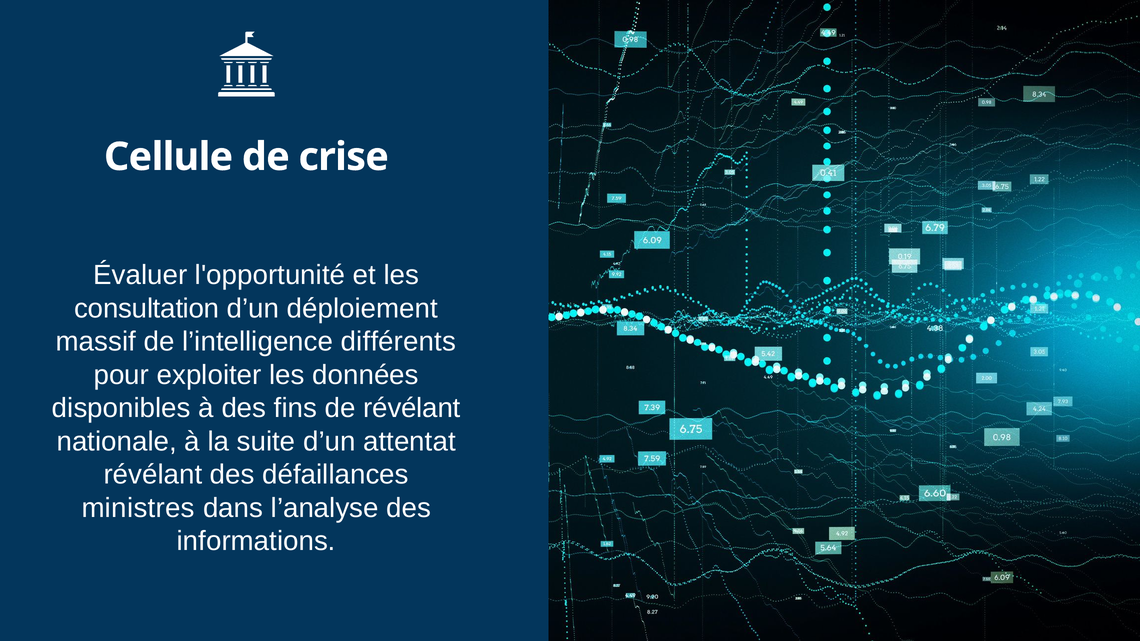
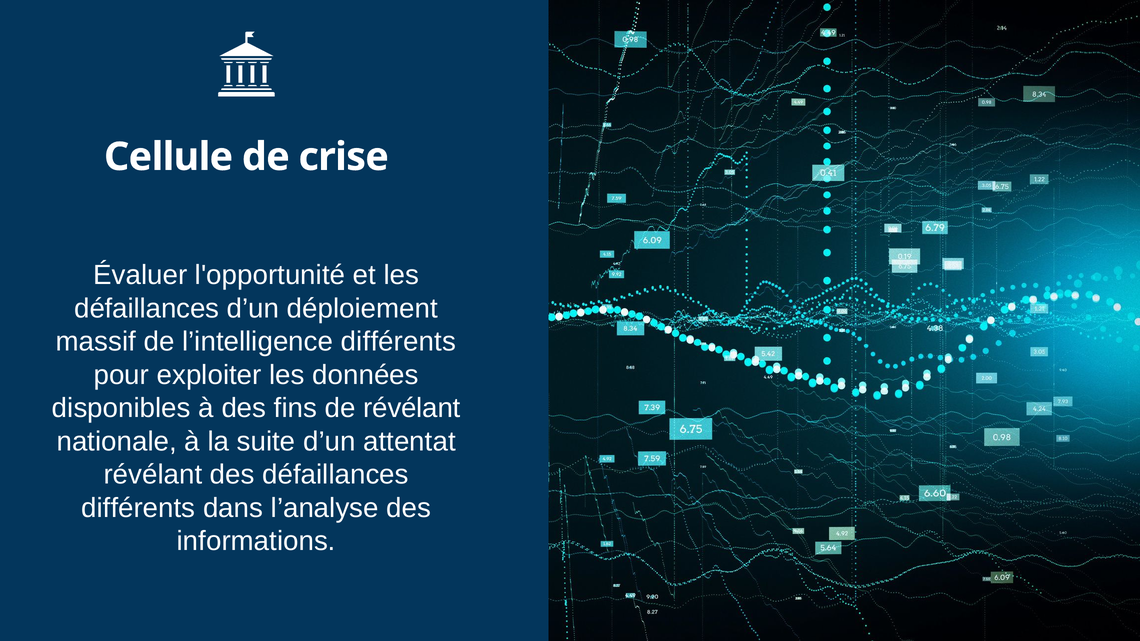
consultation at (147, 309): consultation -> défaillances
ministres at (138, 508): ministres -> différents
